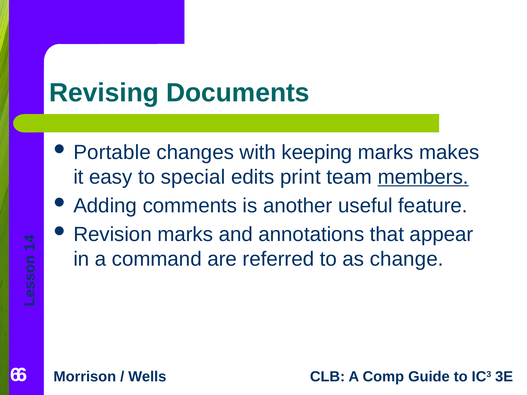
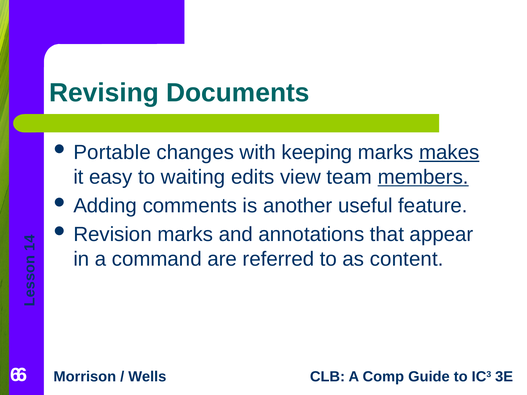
makes underline: none -> present
special: special -> waiting
print: print -> view
change: change -> content
